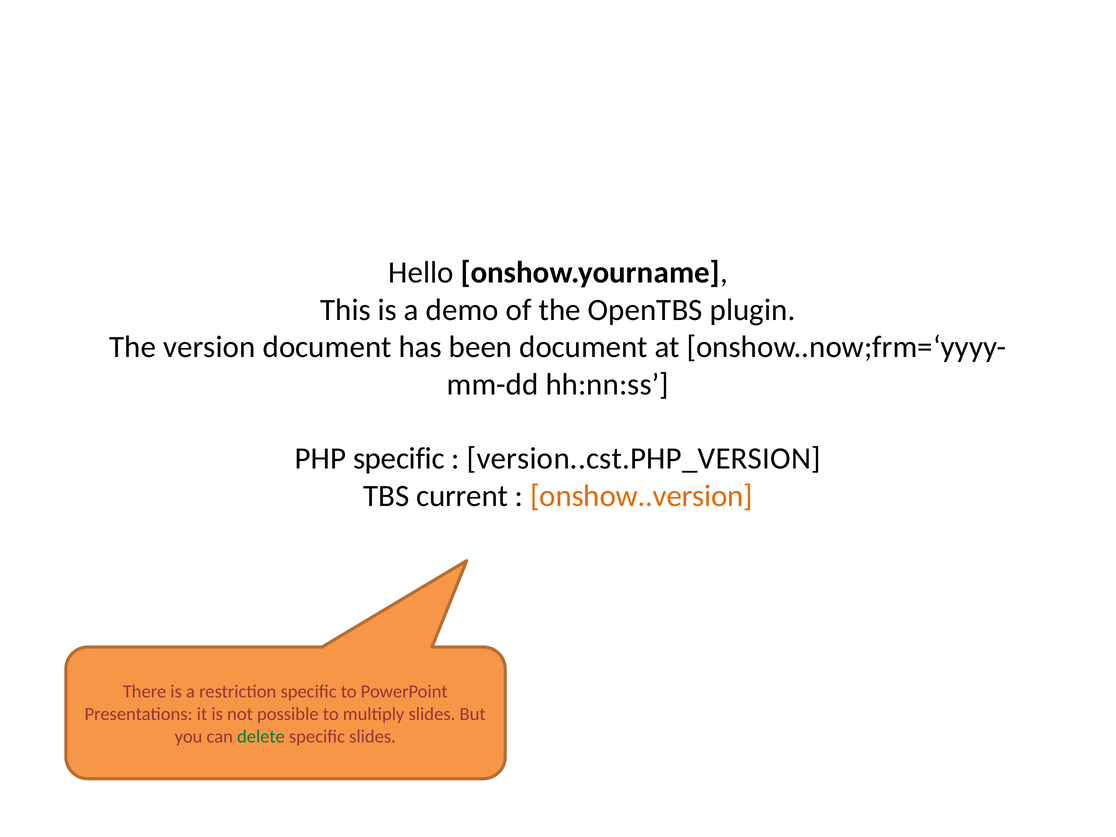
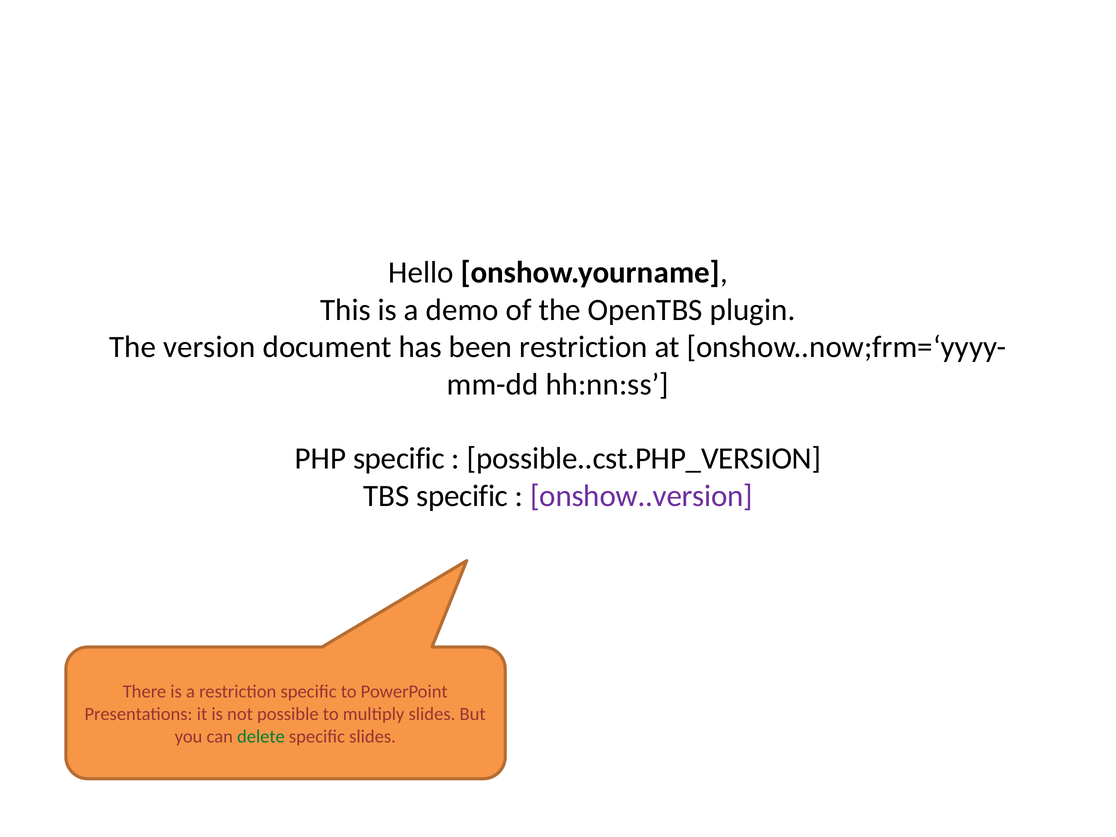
been document: document -> restriction
version..cst.PHP_VERSION: version..cst.PHP_VERSION -> possible..cst.PHP_VERSION
TBS current: current -> specific
onshow..version colour: orange -> purple
